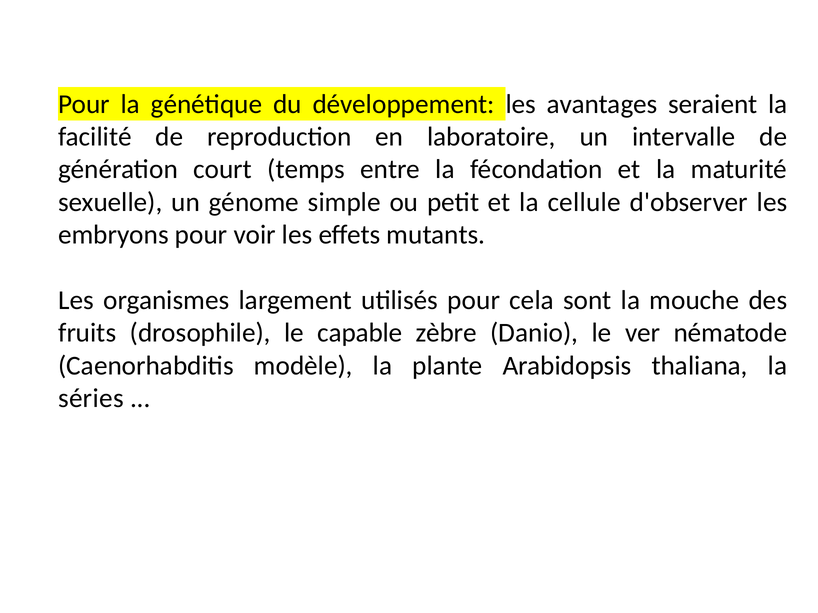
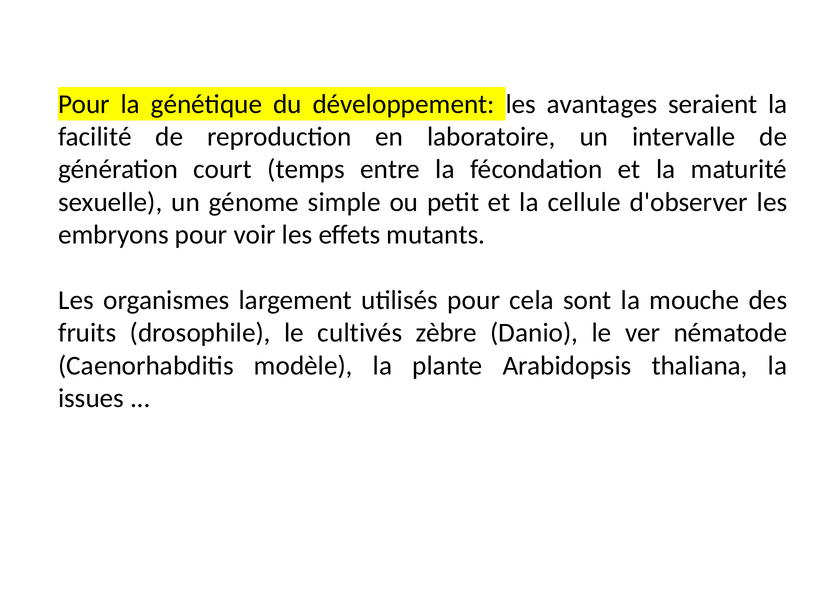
capable: capable -> cultivés
séries: séries -> issues
